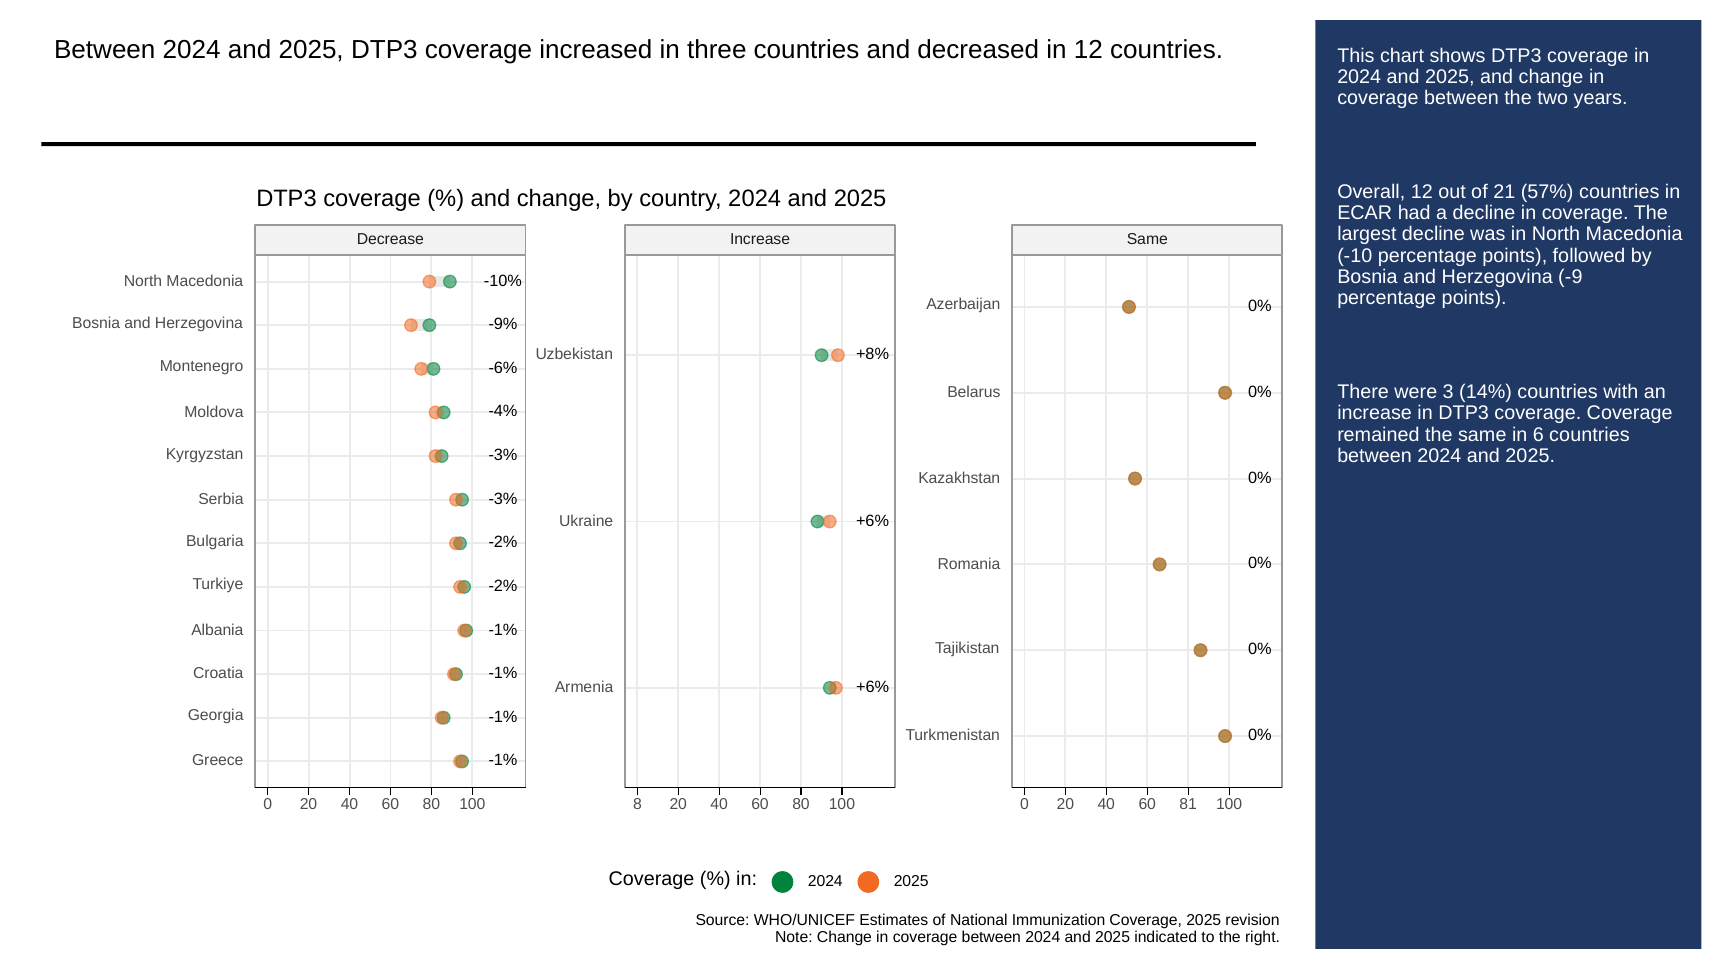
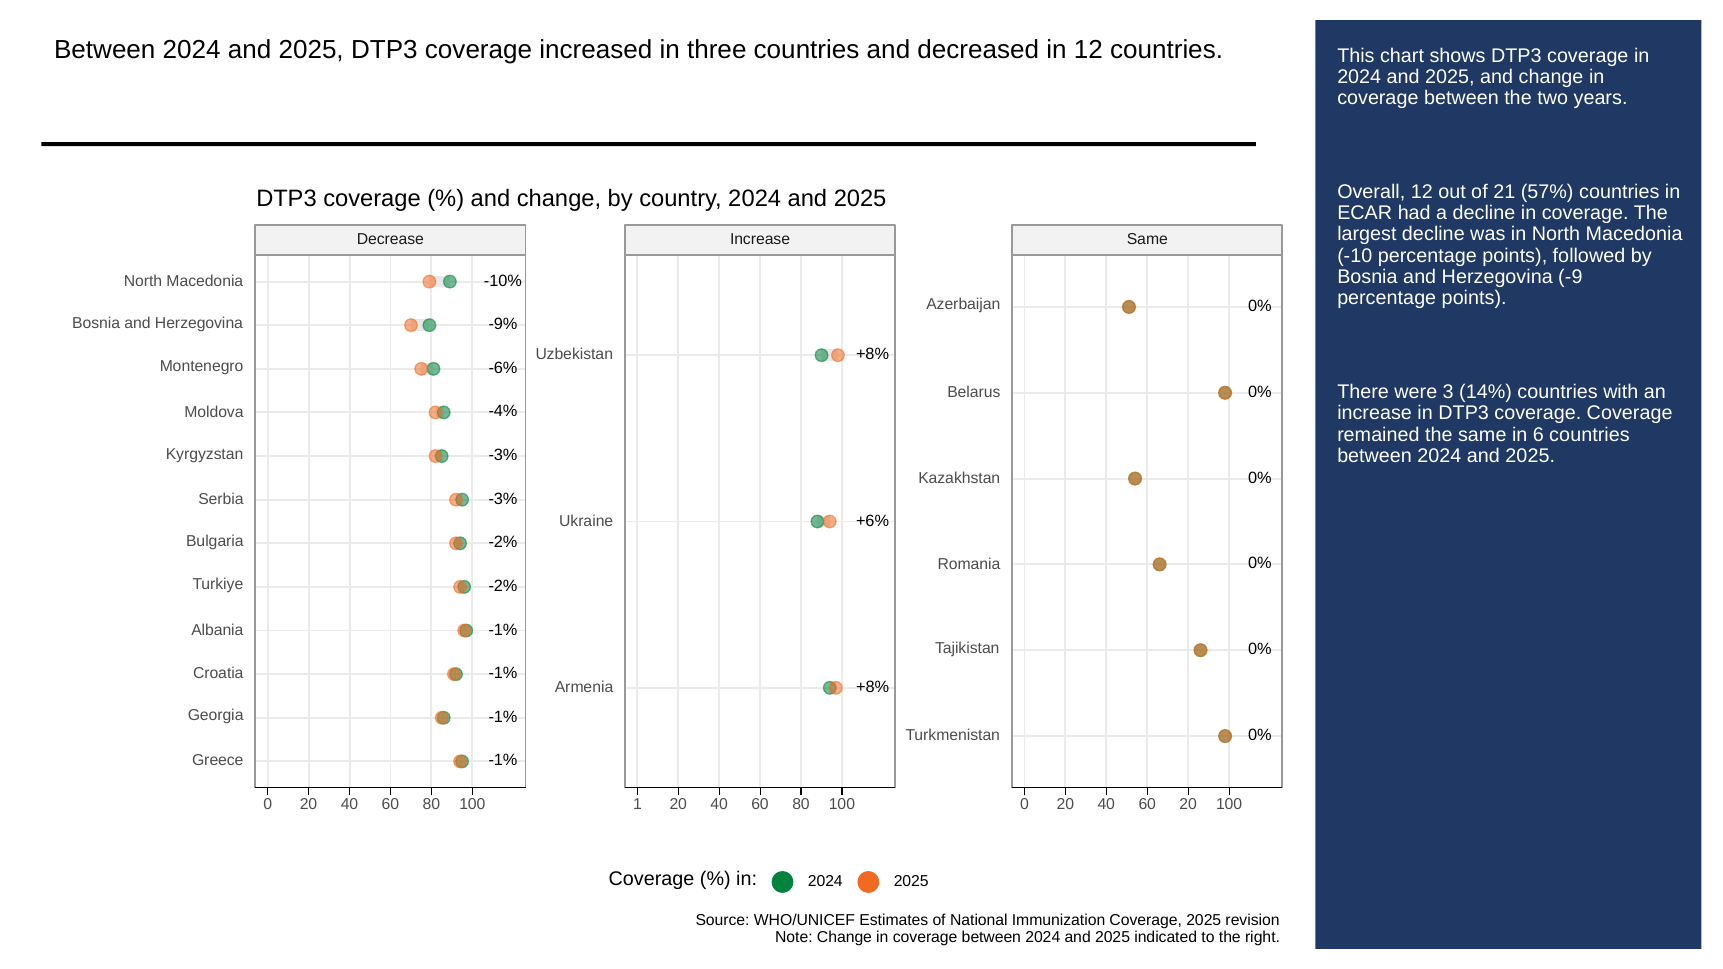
+6% at (873, 687): +6% -> +8%
8: 8 -> 1
60 81: 81 -> 20
